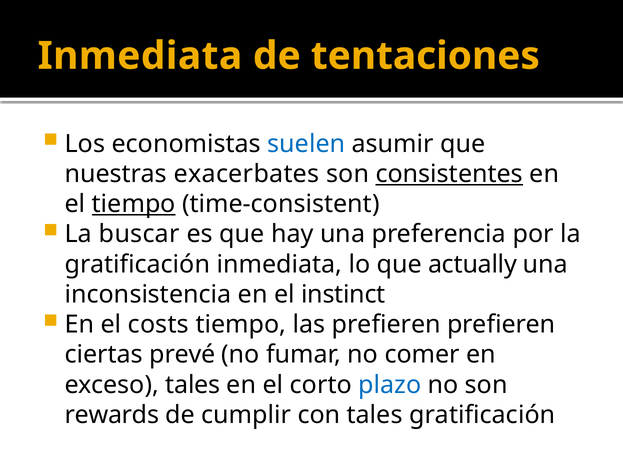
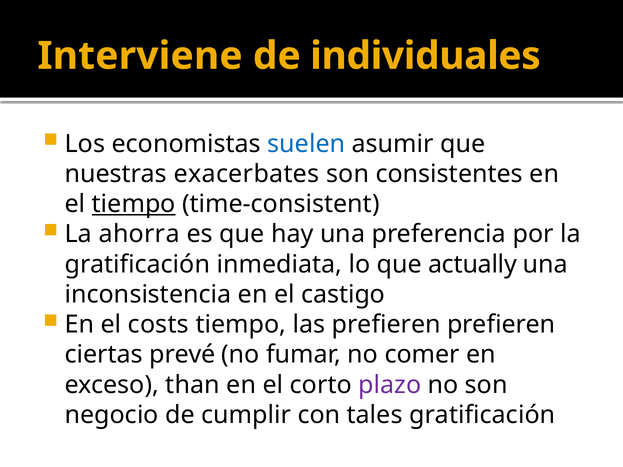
Inmediata at (140, 56): Inmediata -> Interviene
tentaciones: tentaciones -> individuales
consistentes underline: present -> none
buscar: buscar -> ahorra
instinct: instinct -> castigo
exceso tales: tales -> than
plazo colour: blue -> purple
rewards: rewards -> negocio
